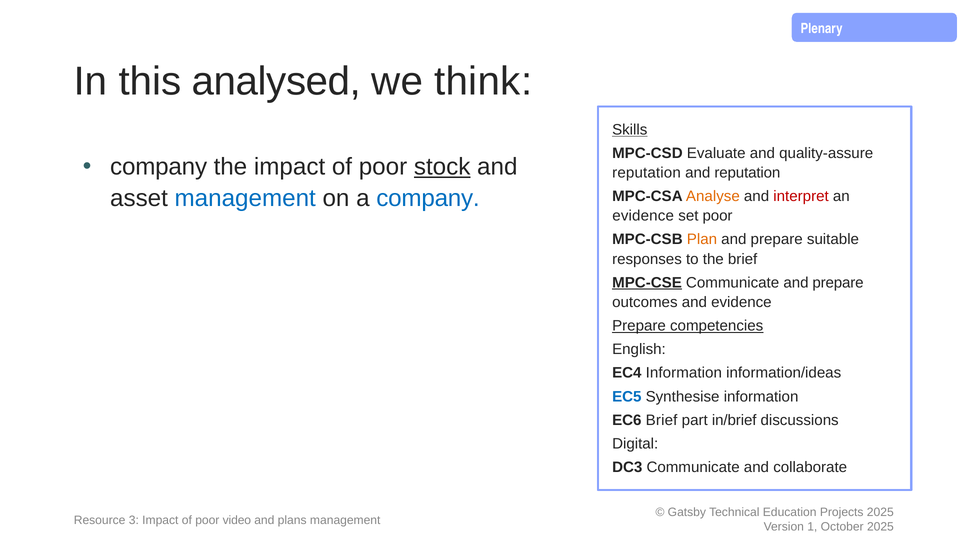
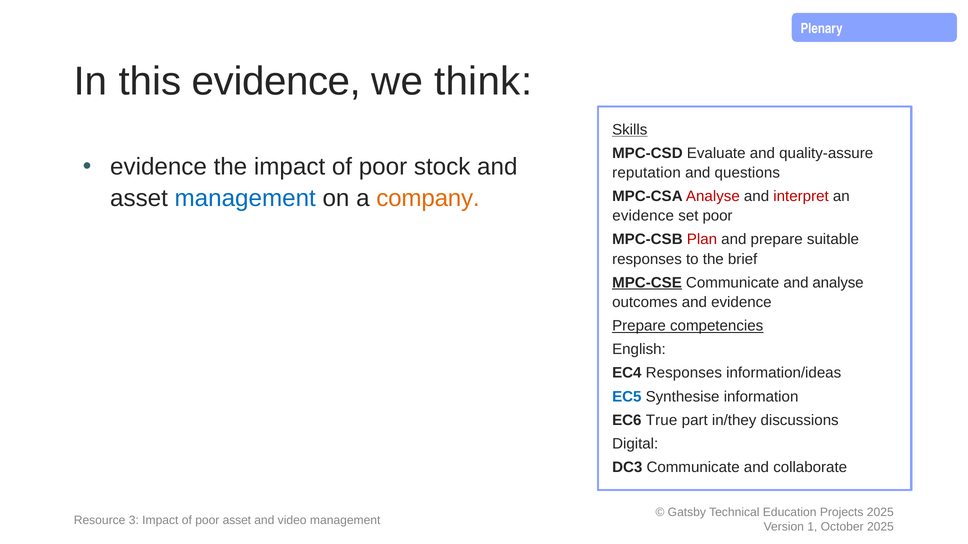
this analysed: analysed -> evidence
company at (159, 167): company -> evidence
stock underline: present -> none
and reputation: reputation -> questions
company at (428, 198) colour: blue -> orange
Analyse at (713, 196) colour: orange -> red
Plan colour: orange -> red
Communicate and prepare: prepare -> analyse
EC4 Information: Information -> Responses
EC6 Brief: Brief -> True
in/brief: in/brief -> in/they
poor video: video -> asset
plans: plans -> video
